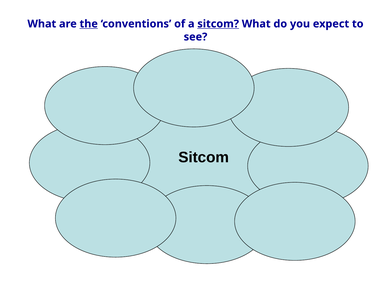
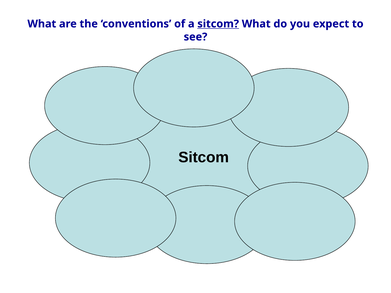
the underline: present -> none
